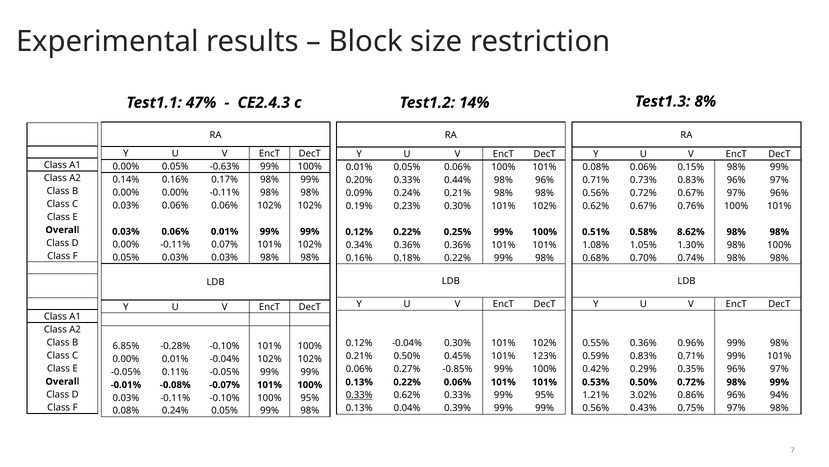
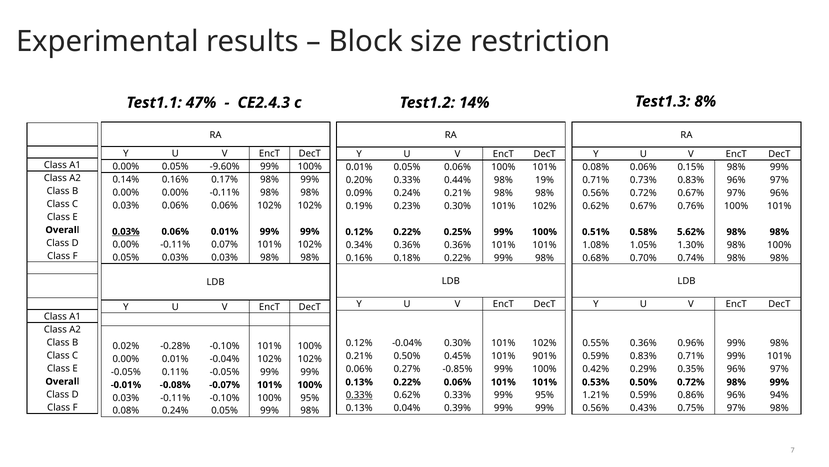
-0.63%: -0.63% -> -9.60%
98% 96%: 96% -> 19%
0.03% at (126, 231) underline: none -> present
8.62%: 8.62% -> 5.62%
6.85%: 6.85% -> 0.02%
123%: 123% -> 901%
1.21% 3.02%: 3.02% -> 0.59%
